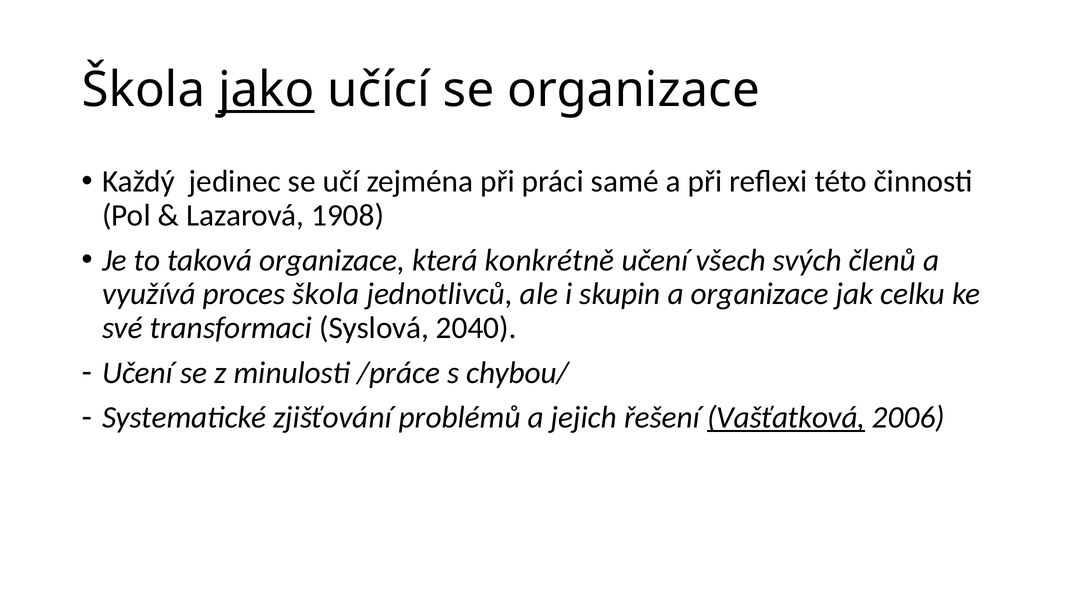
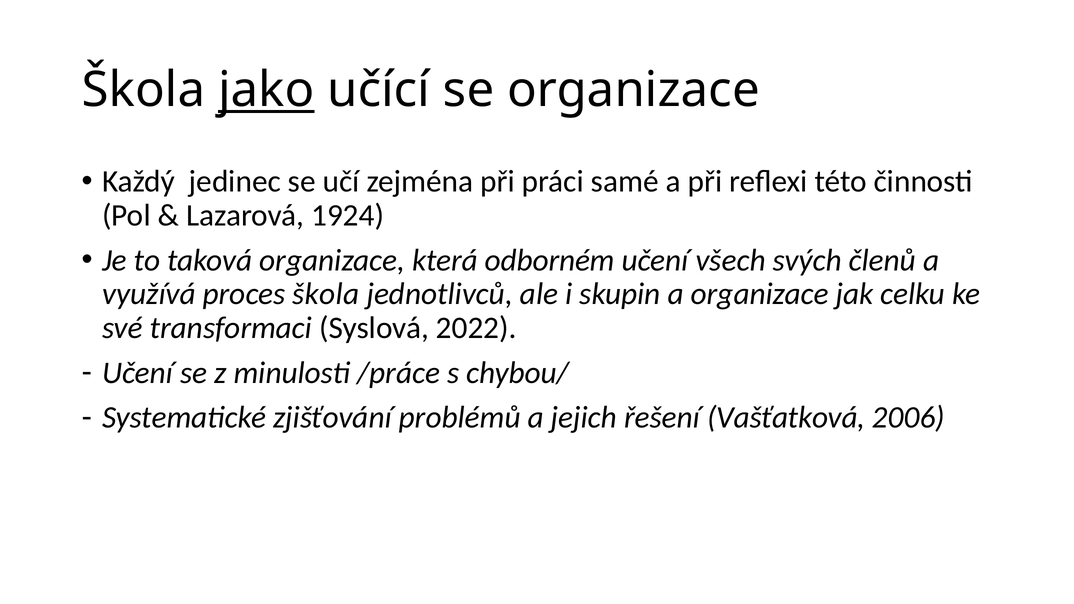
1908: 1908 -> 1924
konkrétně: konkrétně -> odborném
2040: 2040 -> 2022
Vašťatková underline: present -> none
